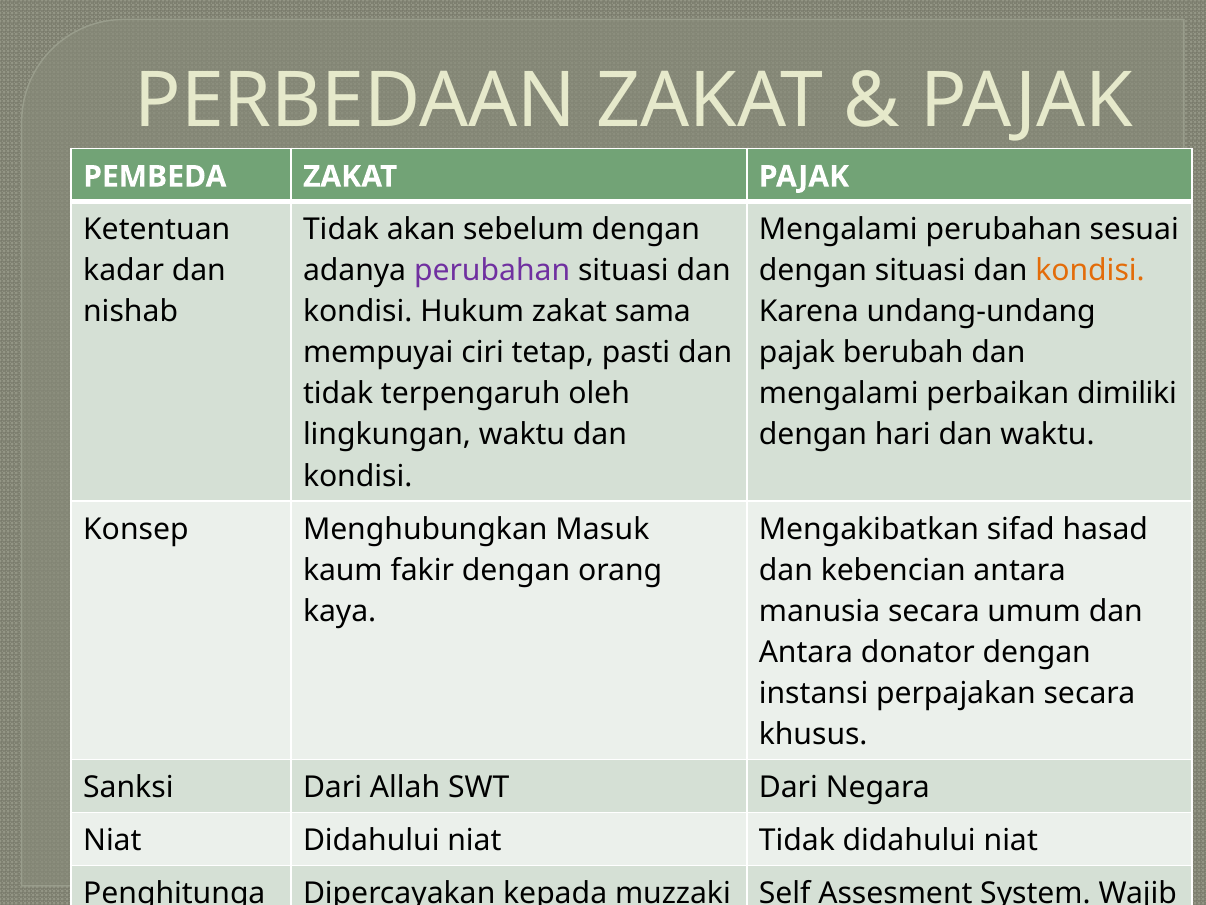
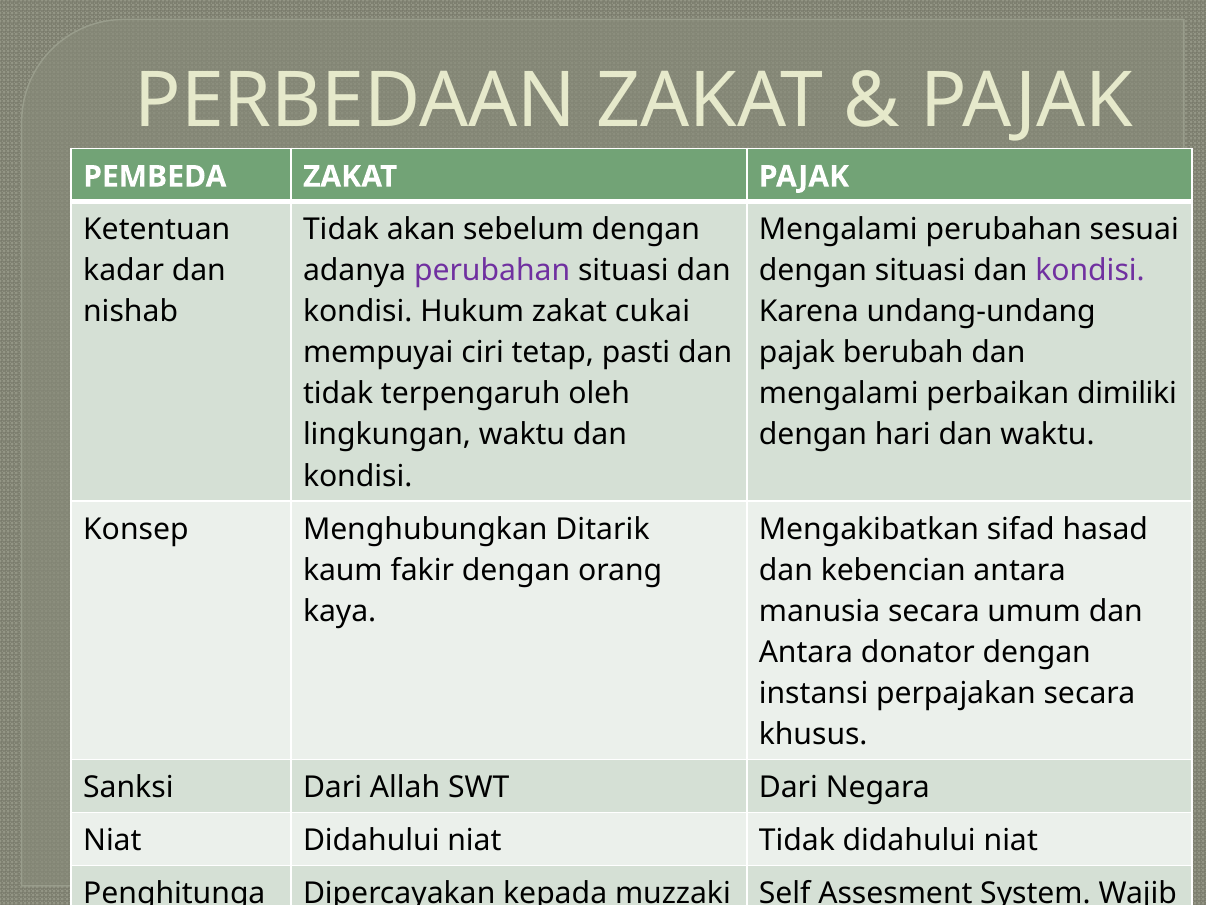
kondisi at (1090, 271) colour: orange -> purple
sama: sama -> cukai
Masuk: Masuk -> Ditarik
